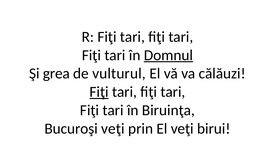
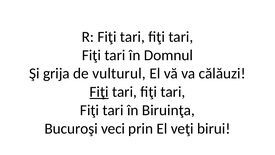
Domnul underline: present -> none
grea: grea -> grija
Bucuroşi veţi: veţi -> veci
